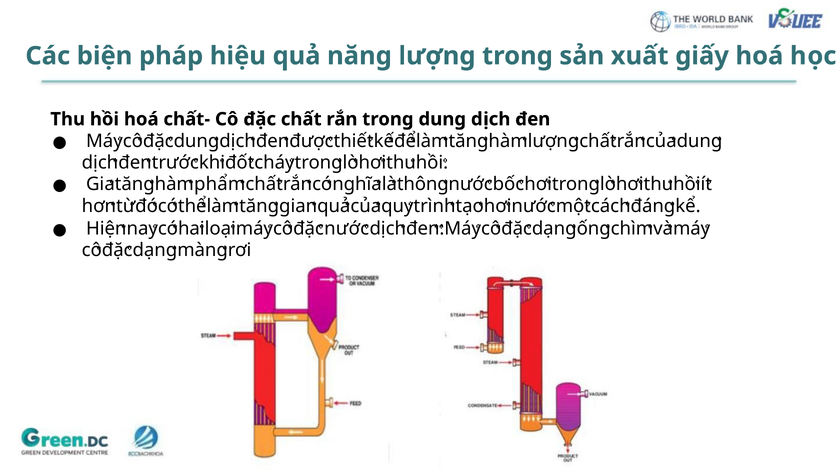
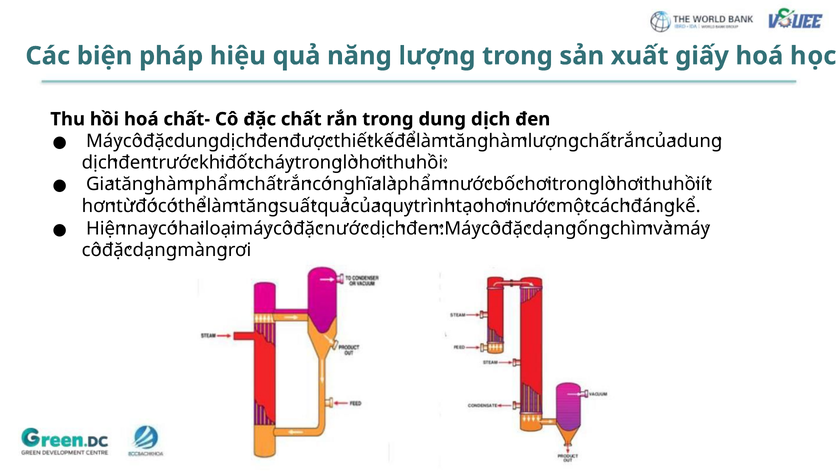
thông at (423, 184): thông -> phẩm
gian: gian -> suất
